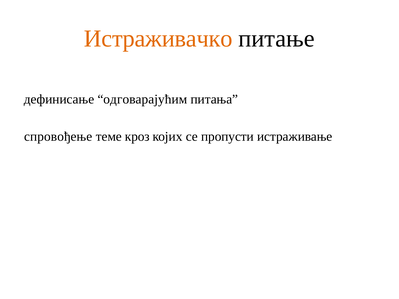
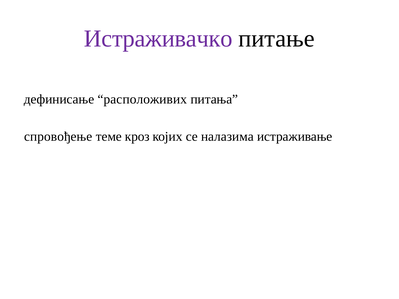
Истраживачко colour: orange -> purple
одговарајућим: одговарајућим -> расположивих
пропусти: пропусти -> налазима
